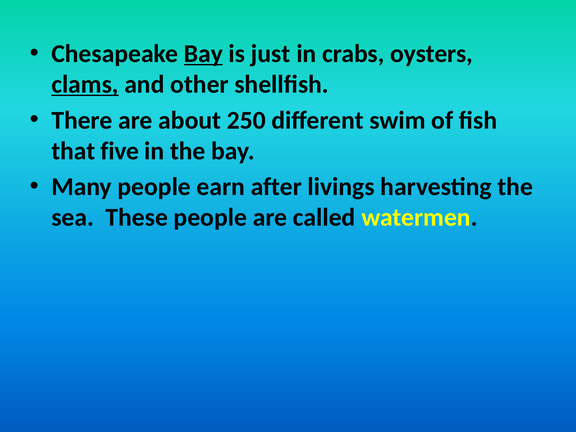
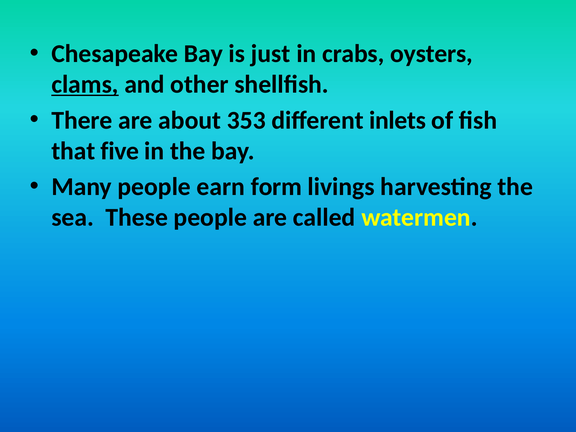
Bay at (203, 54) underline: present -> none
250: 250 -> 353
swim: swim -> inlets
after: after -> form
